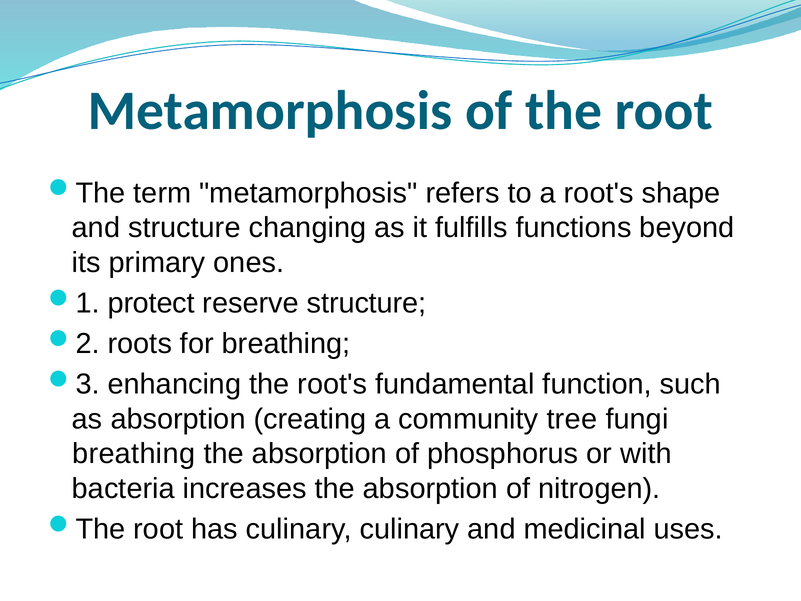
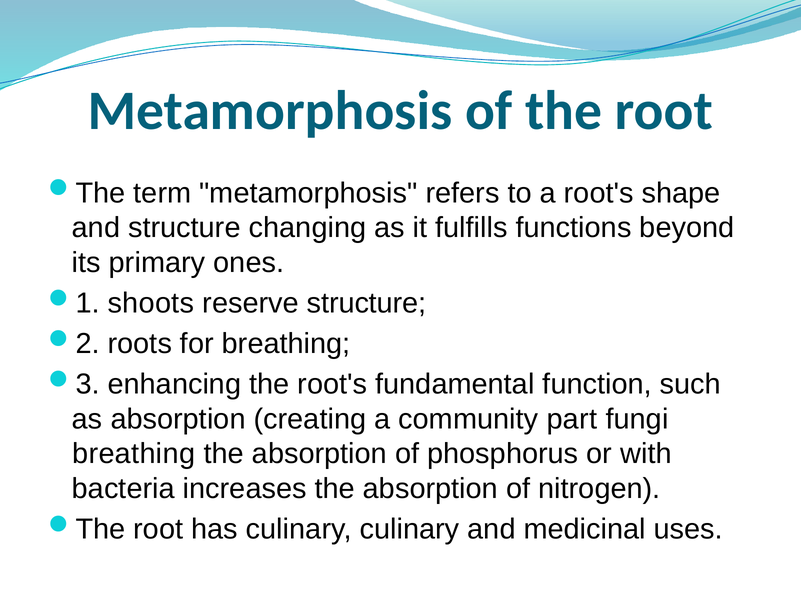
protect: protect -> shoots
tree: tree -> part
